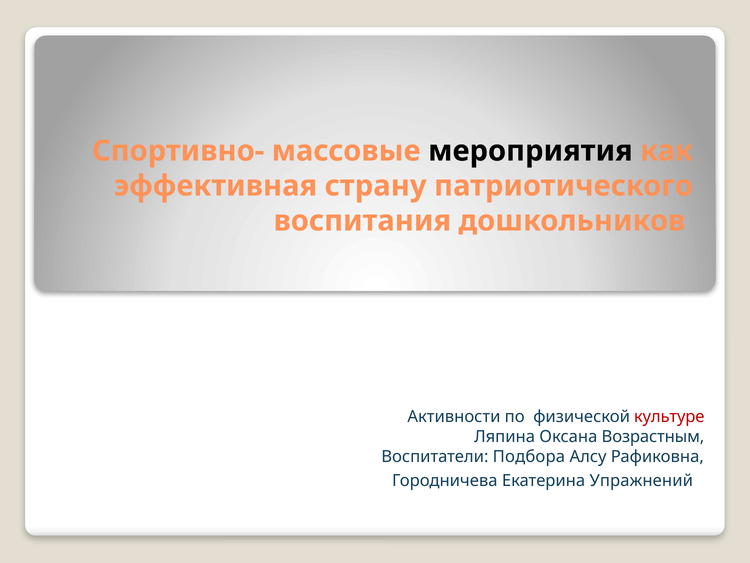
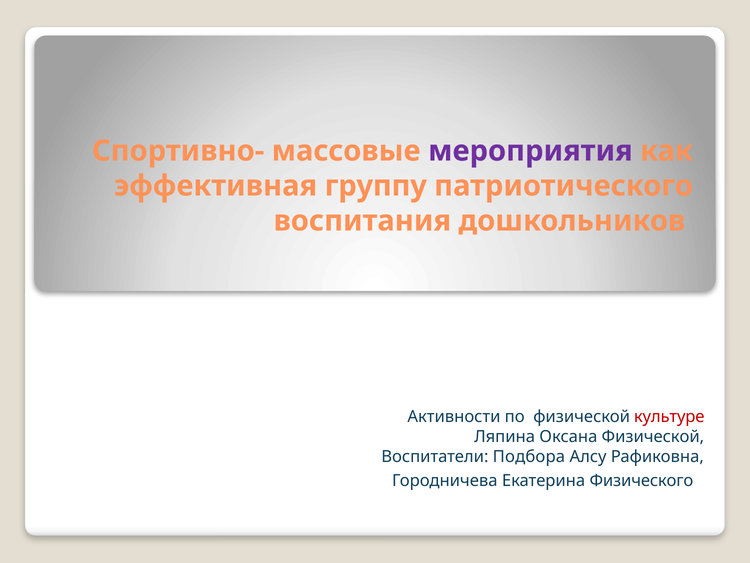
мероприятия colour: black -> purple
страну: страну -> группу
Оксана Возрастным: Возрастным -> Физической
Упражнений: Упражнений -> Физического
